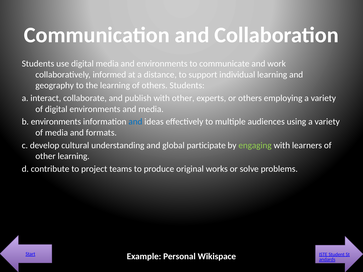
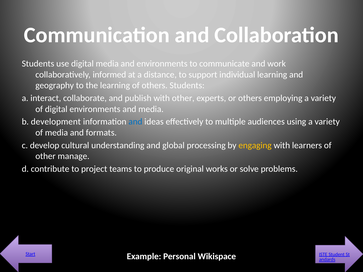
b environments: environments -> development
participate: participate -> processing
engaging colour: light green -> yellow
other learning: learning -> manage
